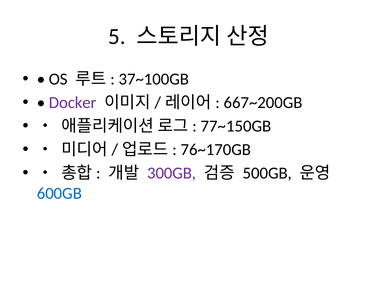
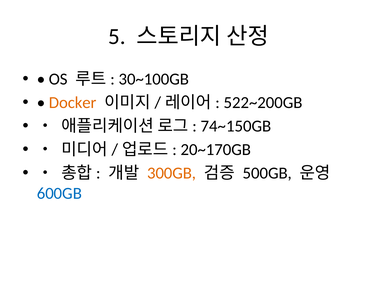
37~100GB: 37~100GB -> 30~100GB
Docker colour: purple -> orange
667~200GB: 667~200GB -> 522~200GB
77~150GB: 77~150GB -> 74~150GB
76~170GB: 76~170GB -> 20~170GB
300GB colour: purple -> orange
